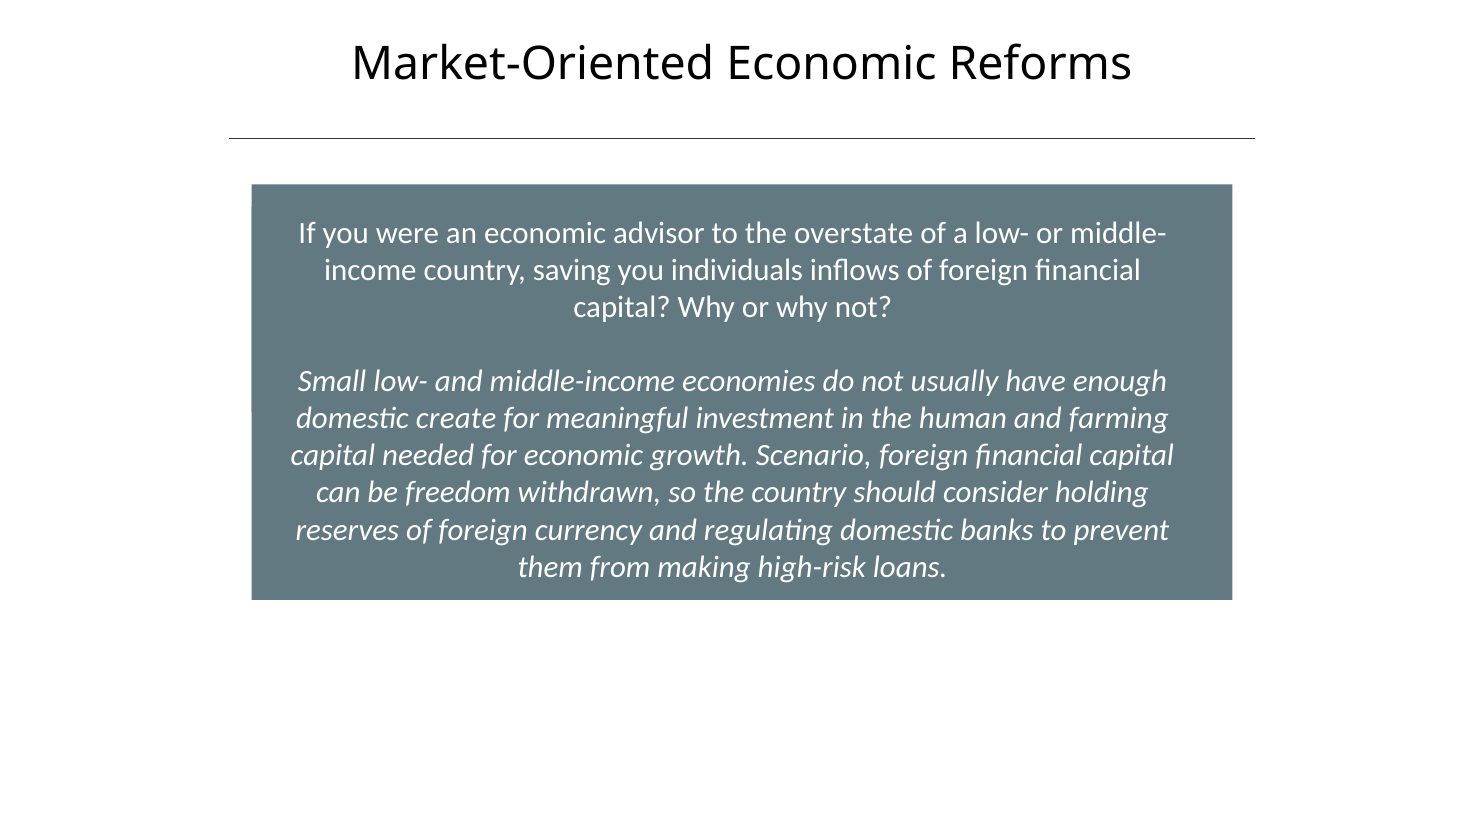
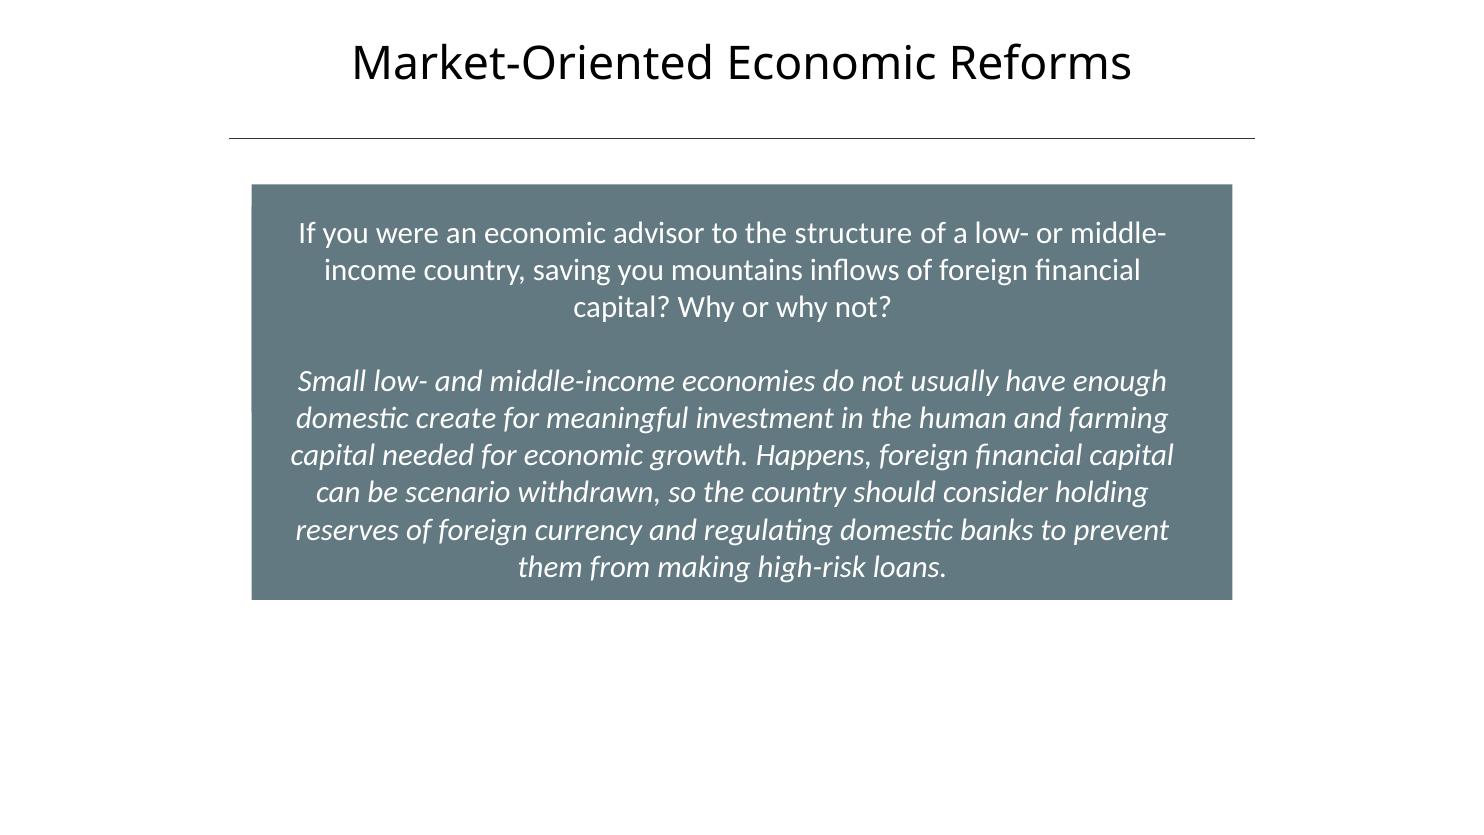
the overstate: overstate -> structure
individuals: individuals -> mountains
Scenario: Scenario -> Happens
freedom: freedom -> scenario
